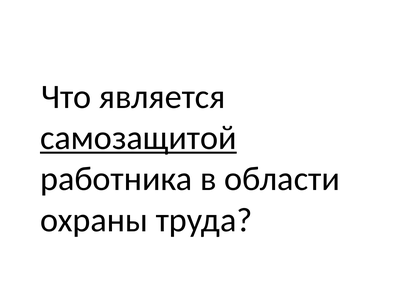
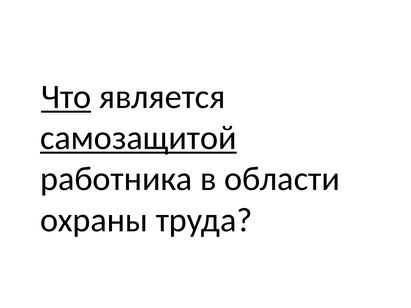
Что underline: none -> present
